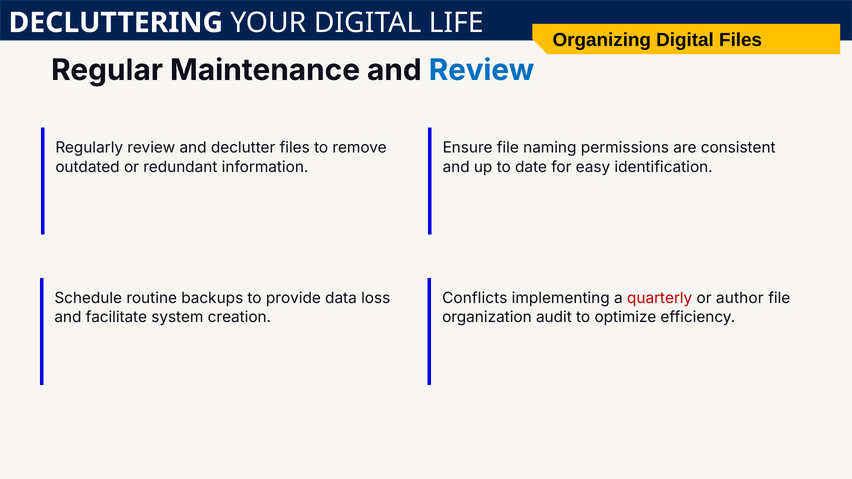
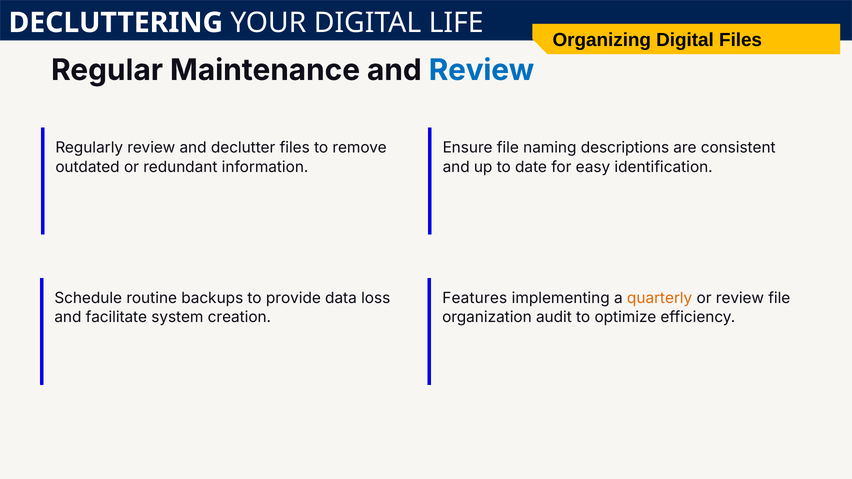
permissions: permissions -> descriptions
Conflicts: Conflicts -> Features
quarterly colour: red -> orange
or author: author -> review
